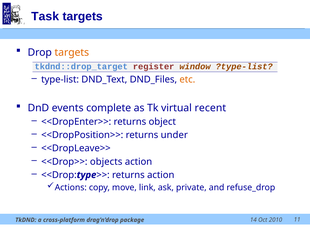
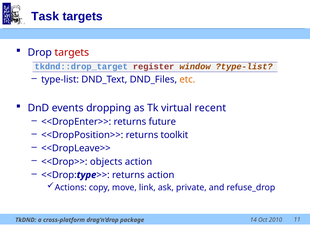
targets at (72, 52) colour: orange -> red
complete: complete -> dropping
object: object -> future
under: under -> toolkit
